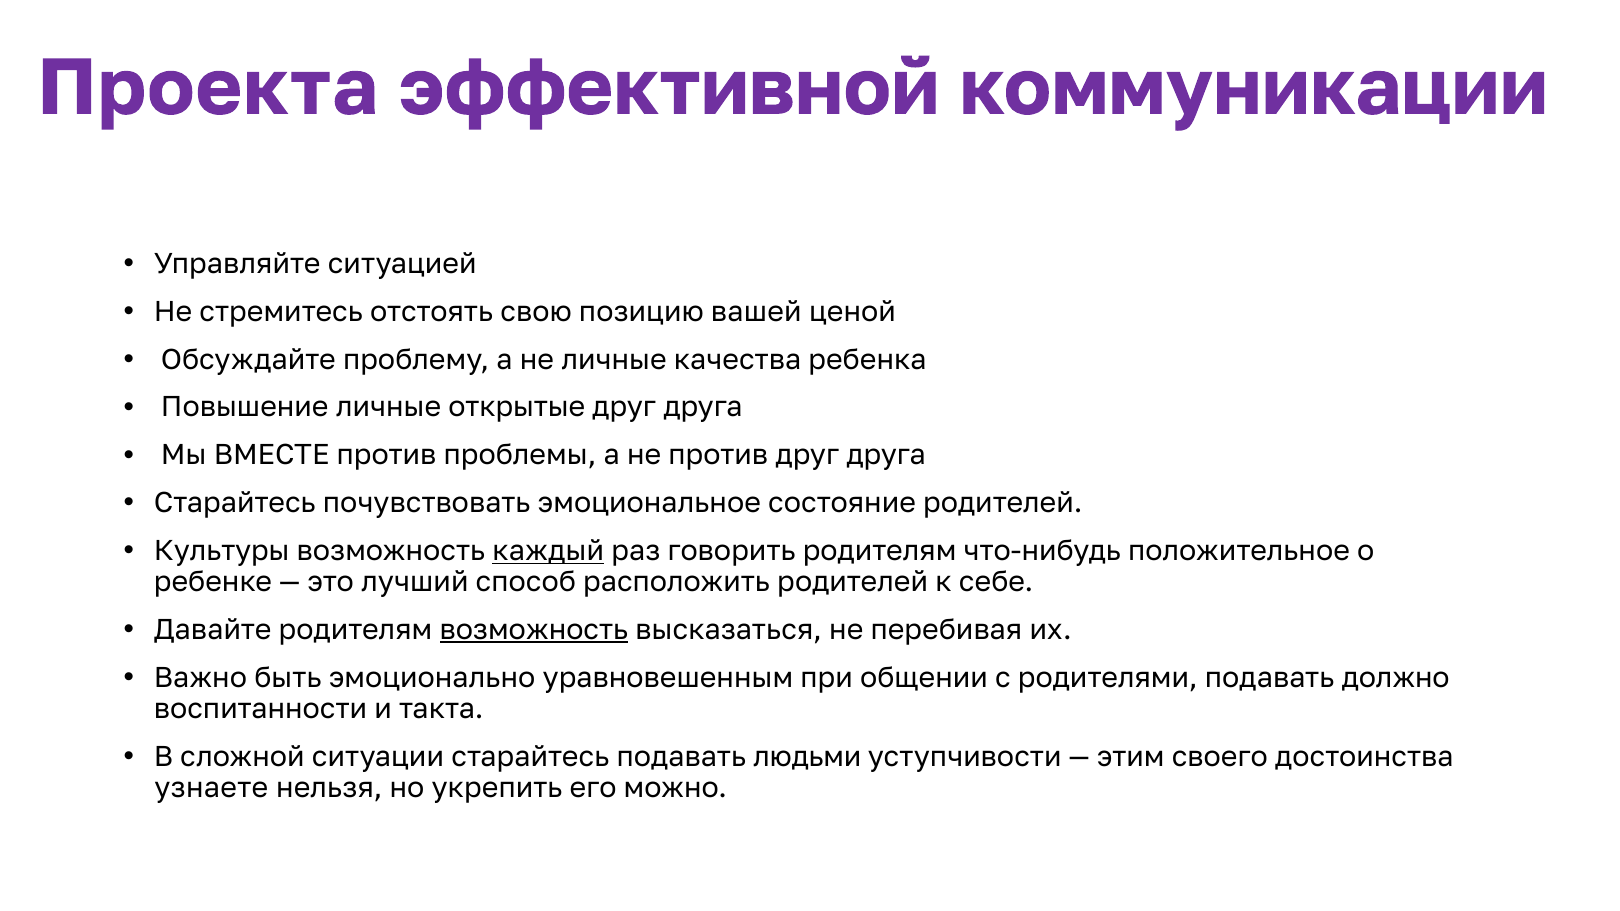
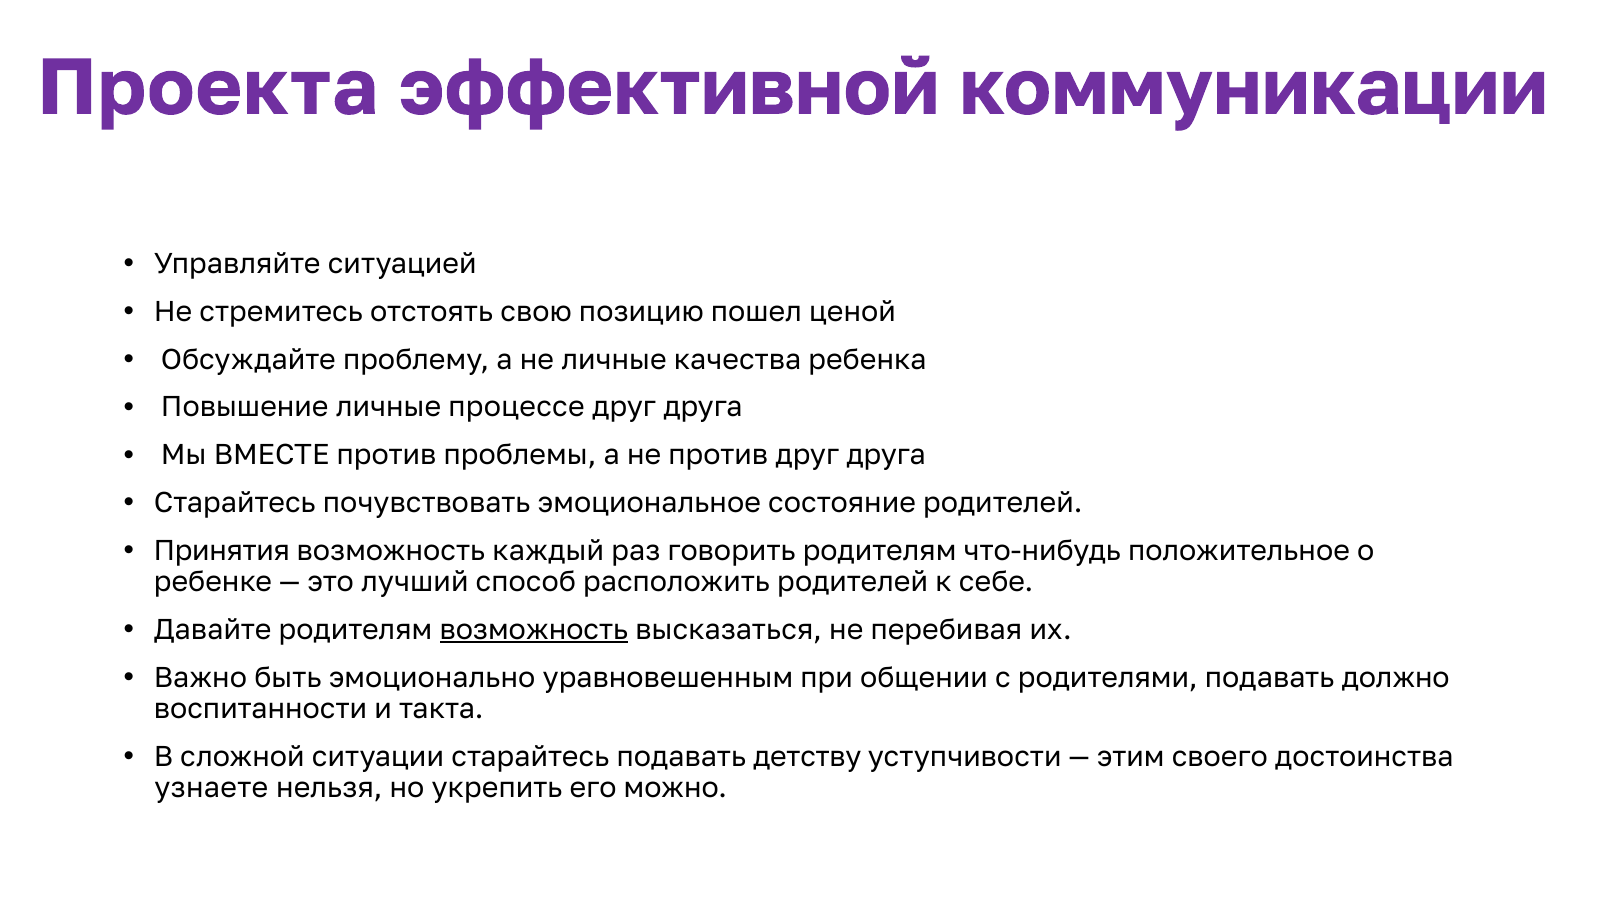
вашей: вашей -> пошел
открытые: открытые -> процессе
Культуры: Культуры -> Принятия
каждый underline: present -> none
людьми: людьми -> детству
